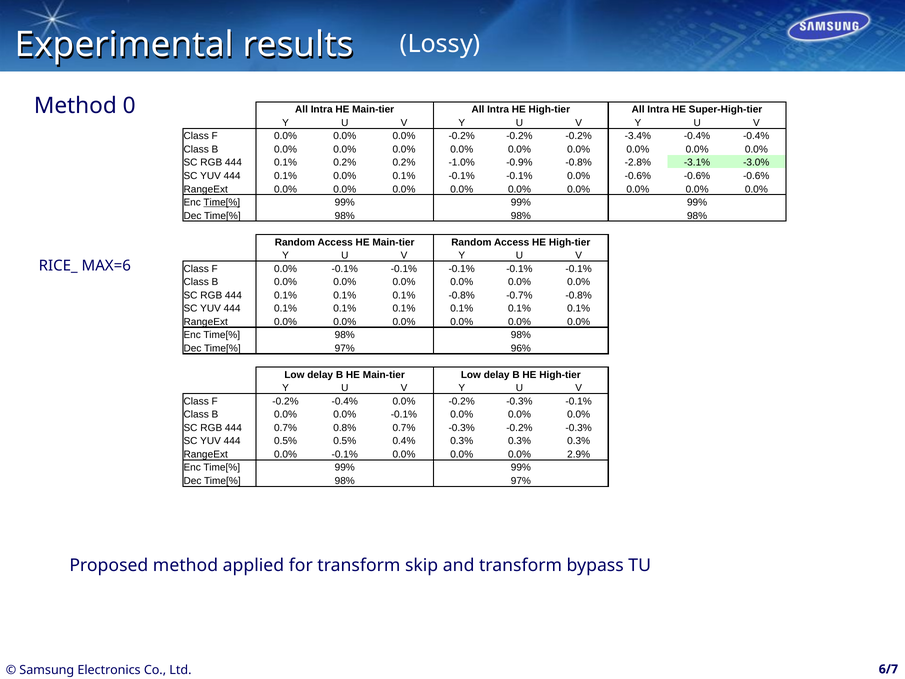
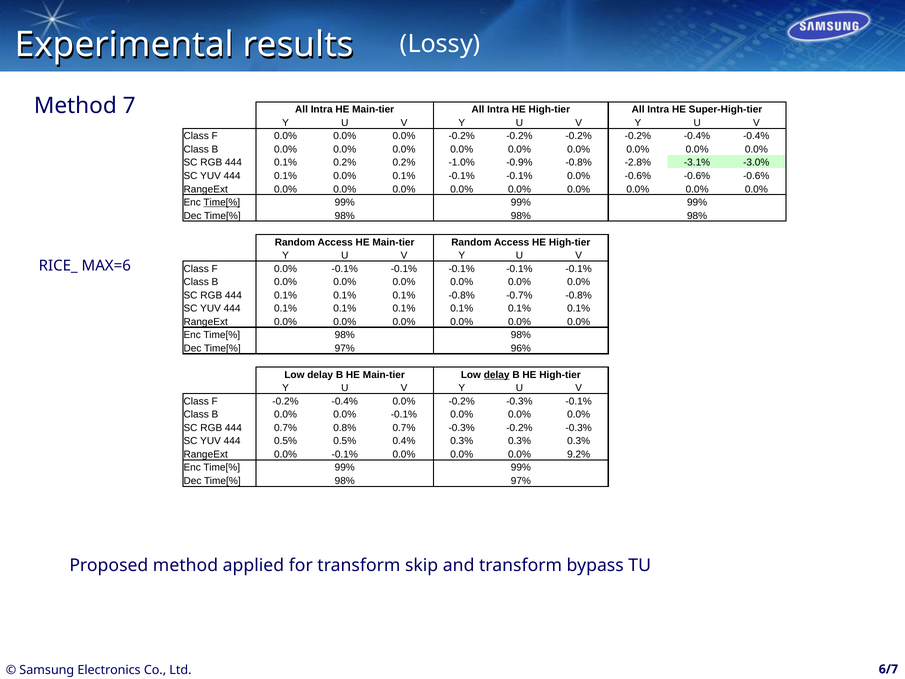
0: 0 -> 7
-0.2% -0.2% -0.2% -3.4%: -3.4% -> -0.2%
delay at (497, 375) underline: none -> present
2.9%: 2.9% -> 9.2%
